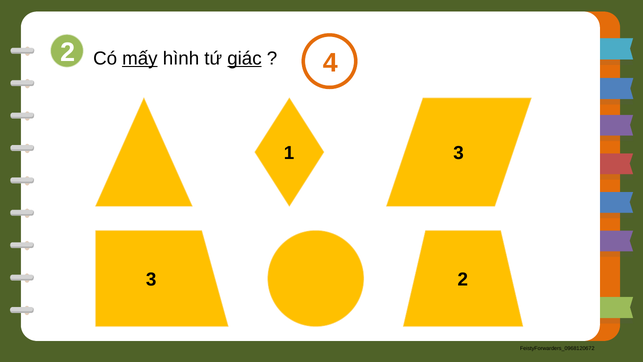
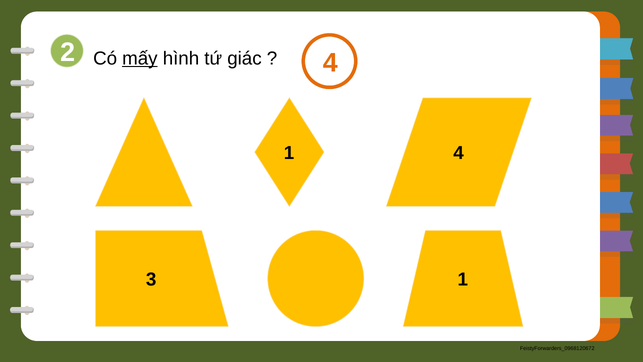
giác underline: present -> none
3 at (459, 153): 3 -> 4
3 2: 2 -> 1
